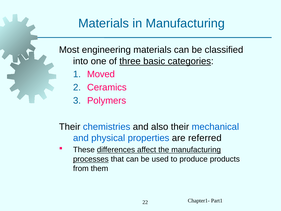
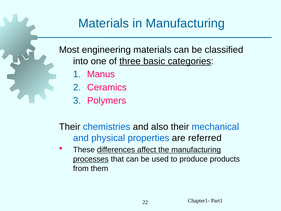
Moved: Moved -> Manus
